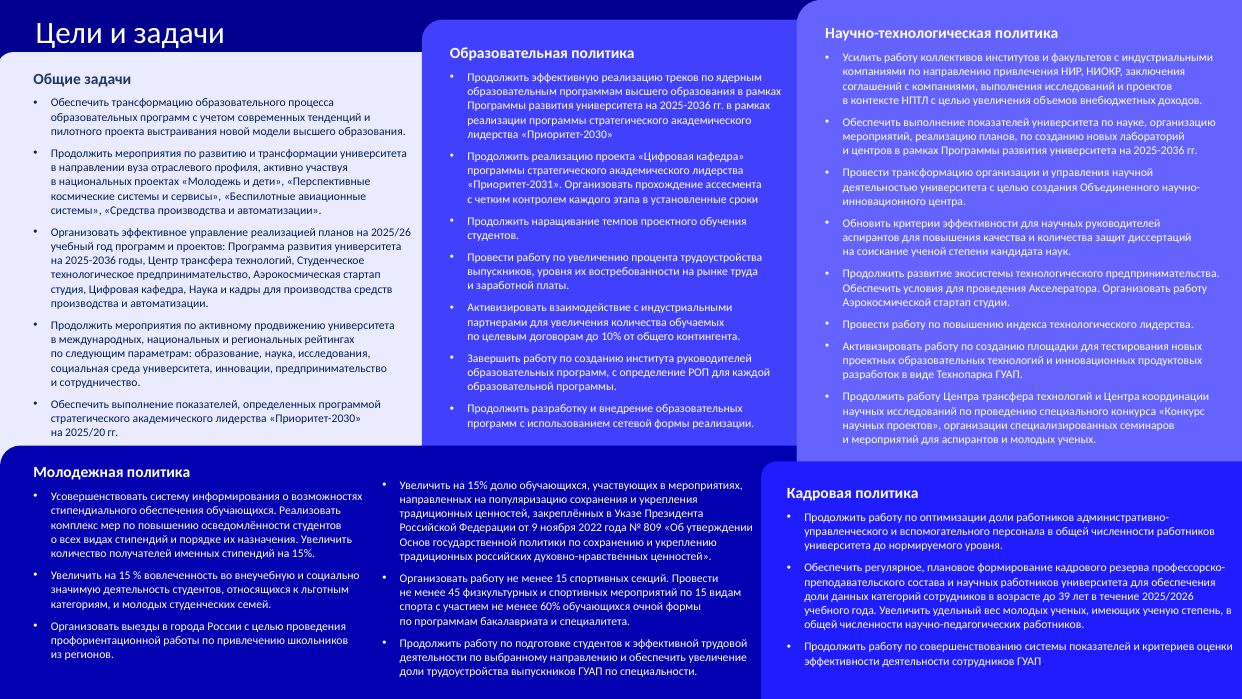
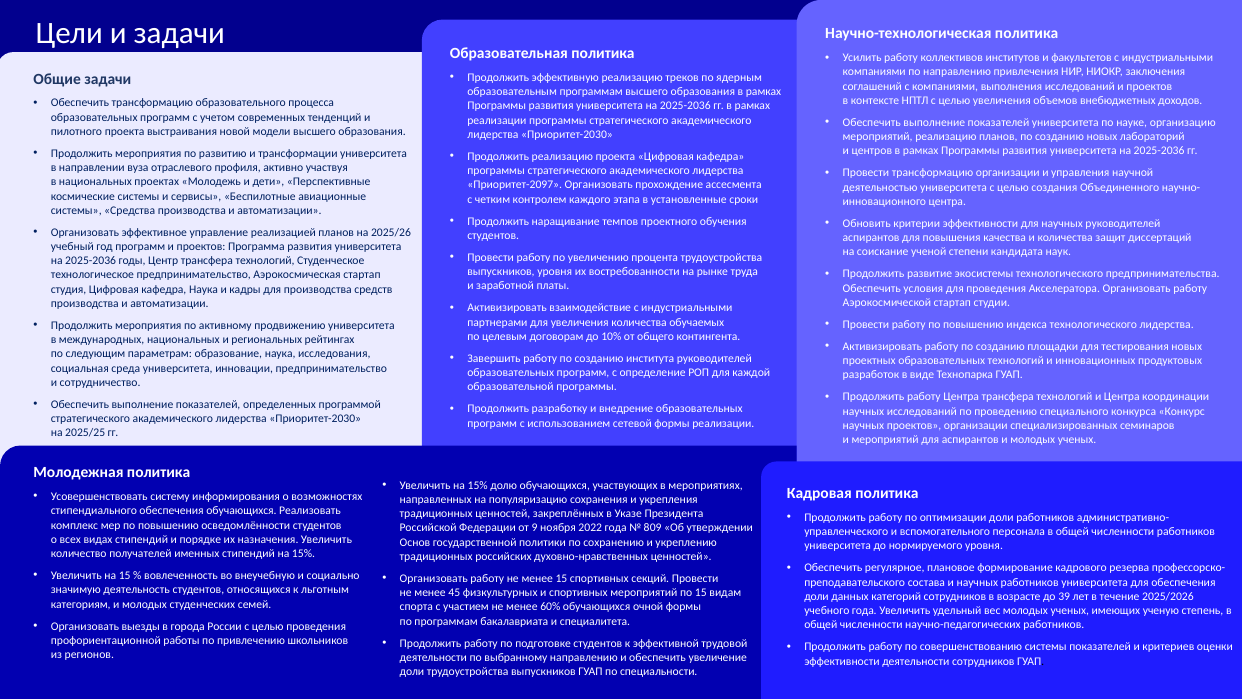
Приоритет-2031: Приоритет-2031 -> Приоритет-2097
2025/20: 2025/20 -> 2025/25
